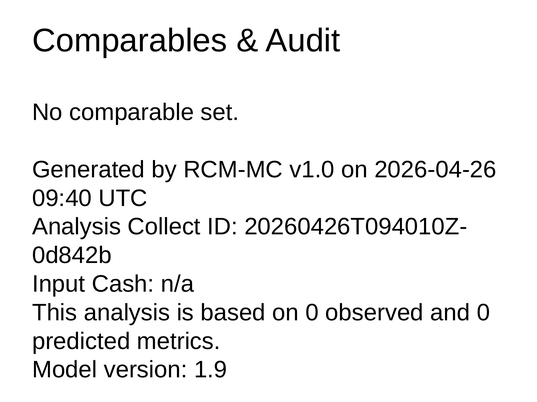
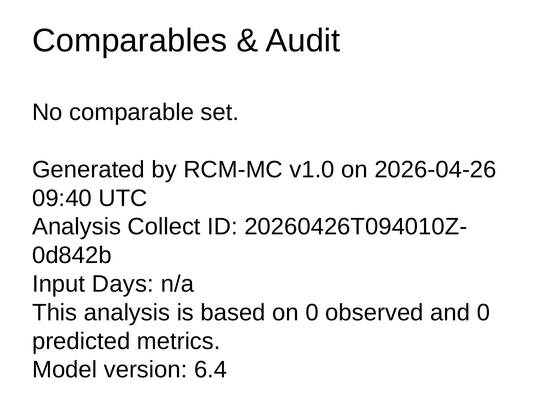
Cash: Cash -> Days
1.9: 1.9 -> 6.4
